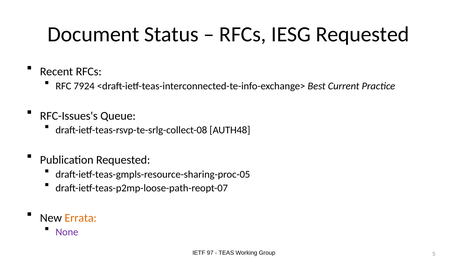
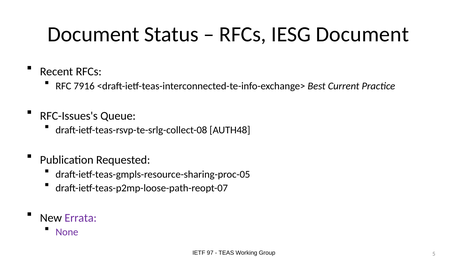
IESG Requested: Requested -> Document
7924: 7924 -> 7916
Errata colour: orange -> purple
